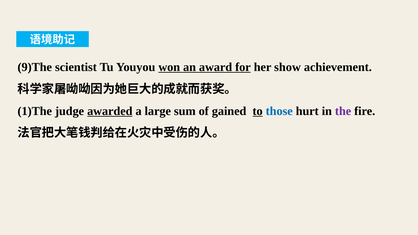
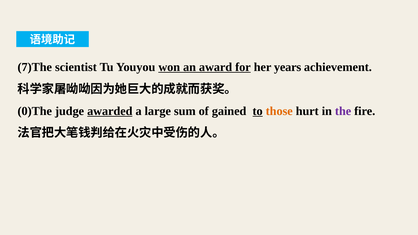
9)The: 9)The -> 7)The
show: show -> years
1)The: 1)The -> 0)The
those colour: blue -> orange
